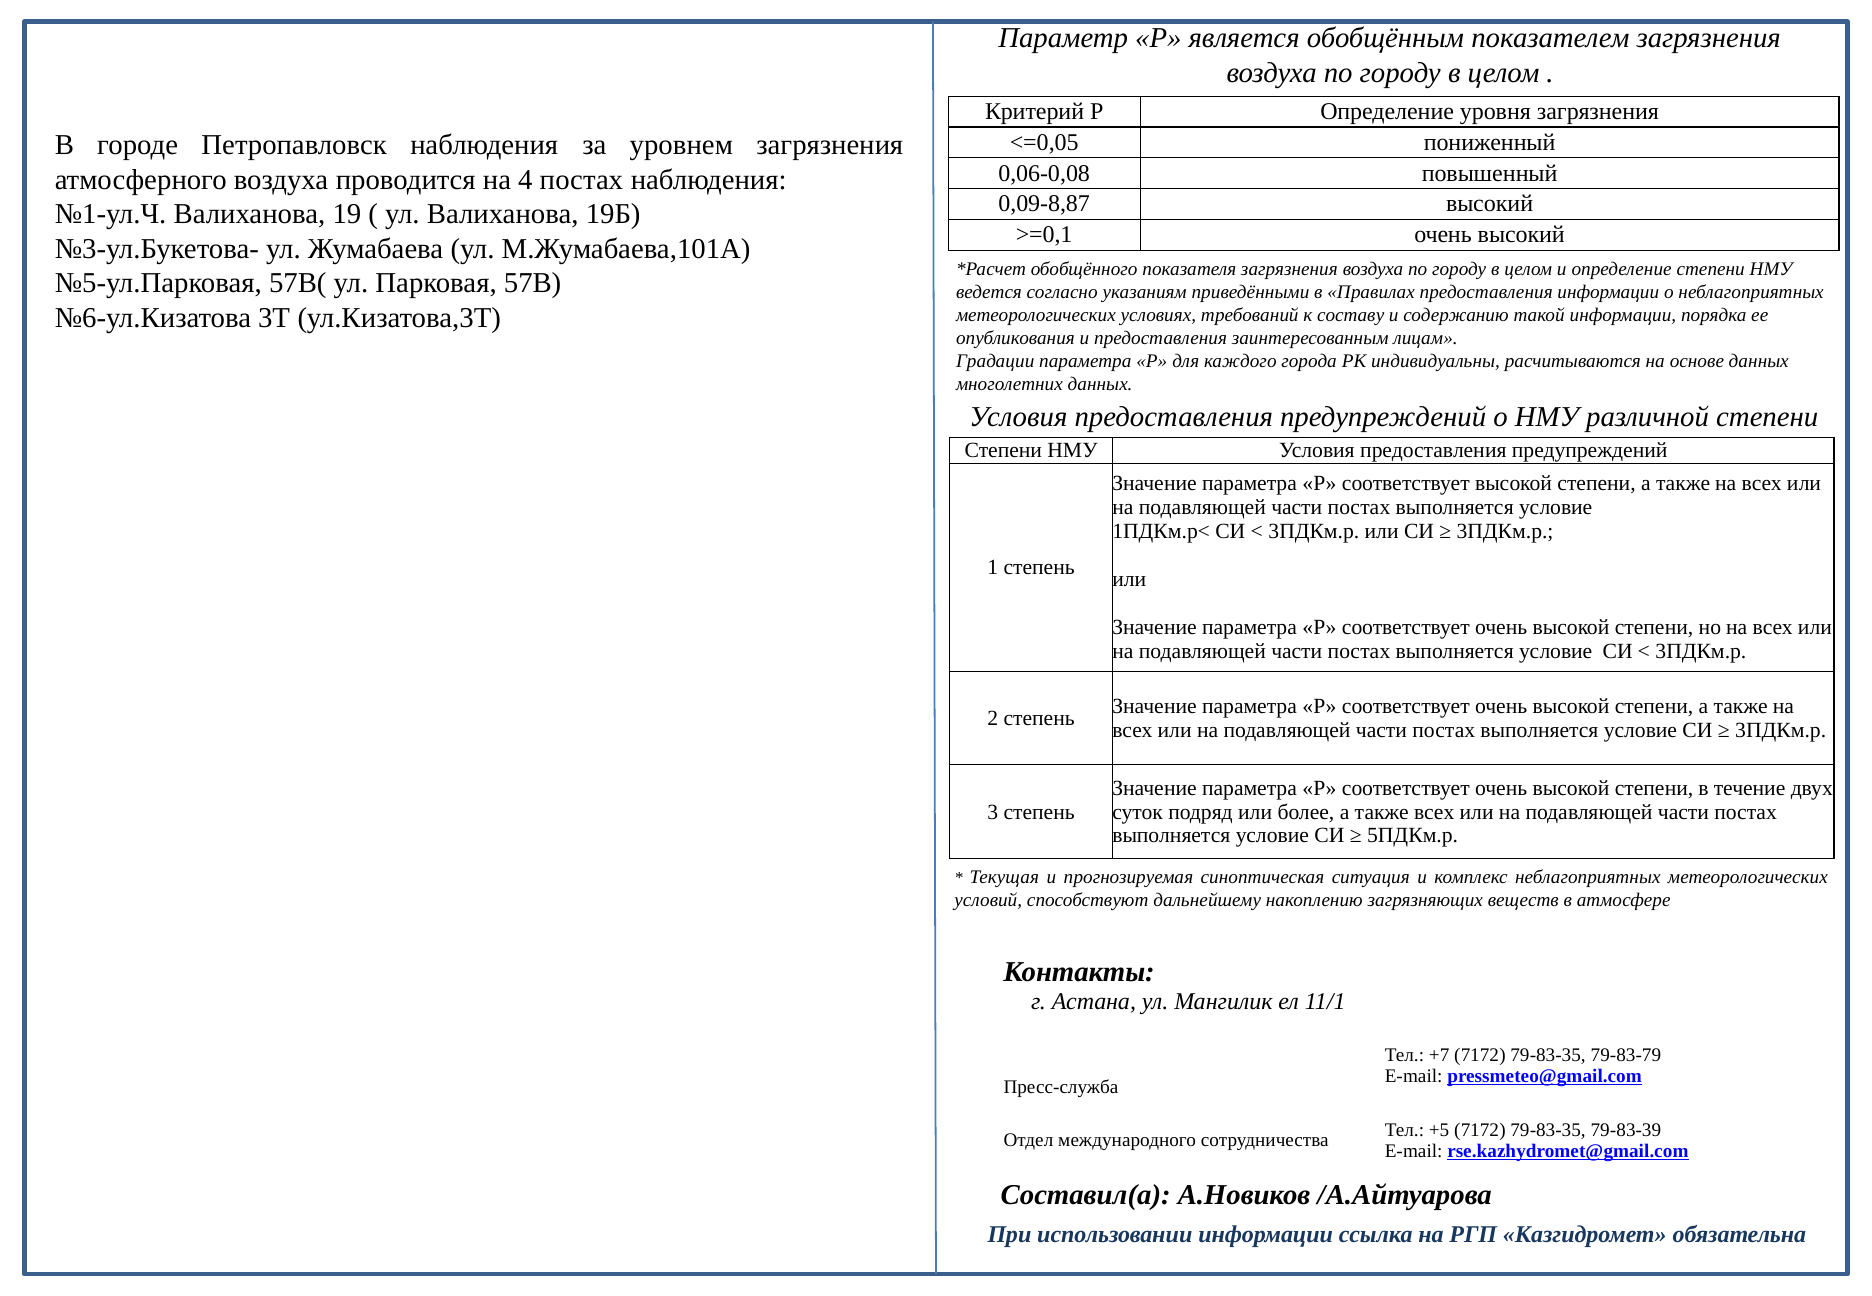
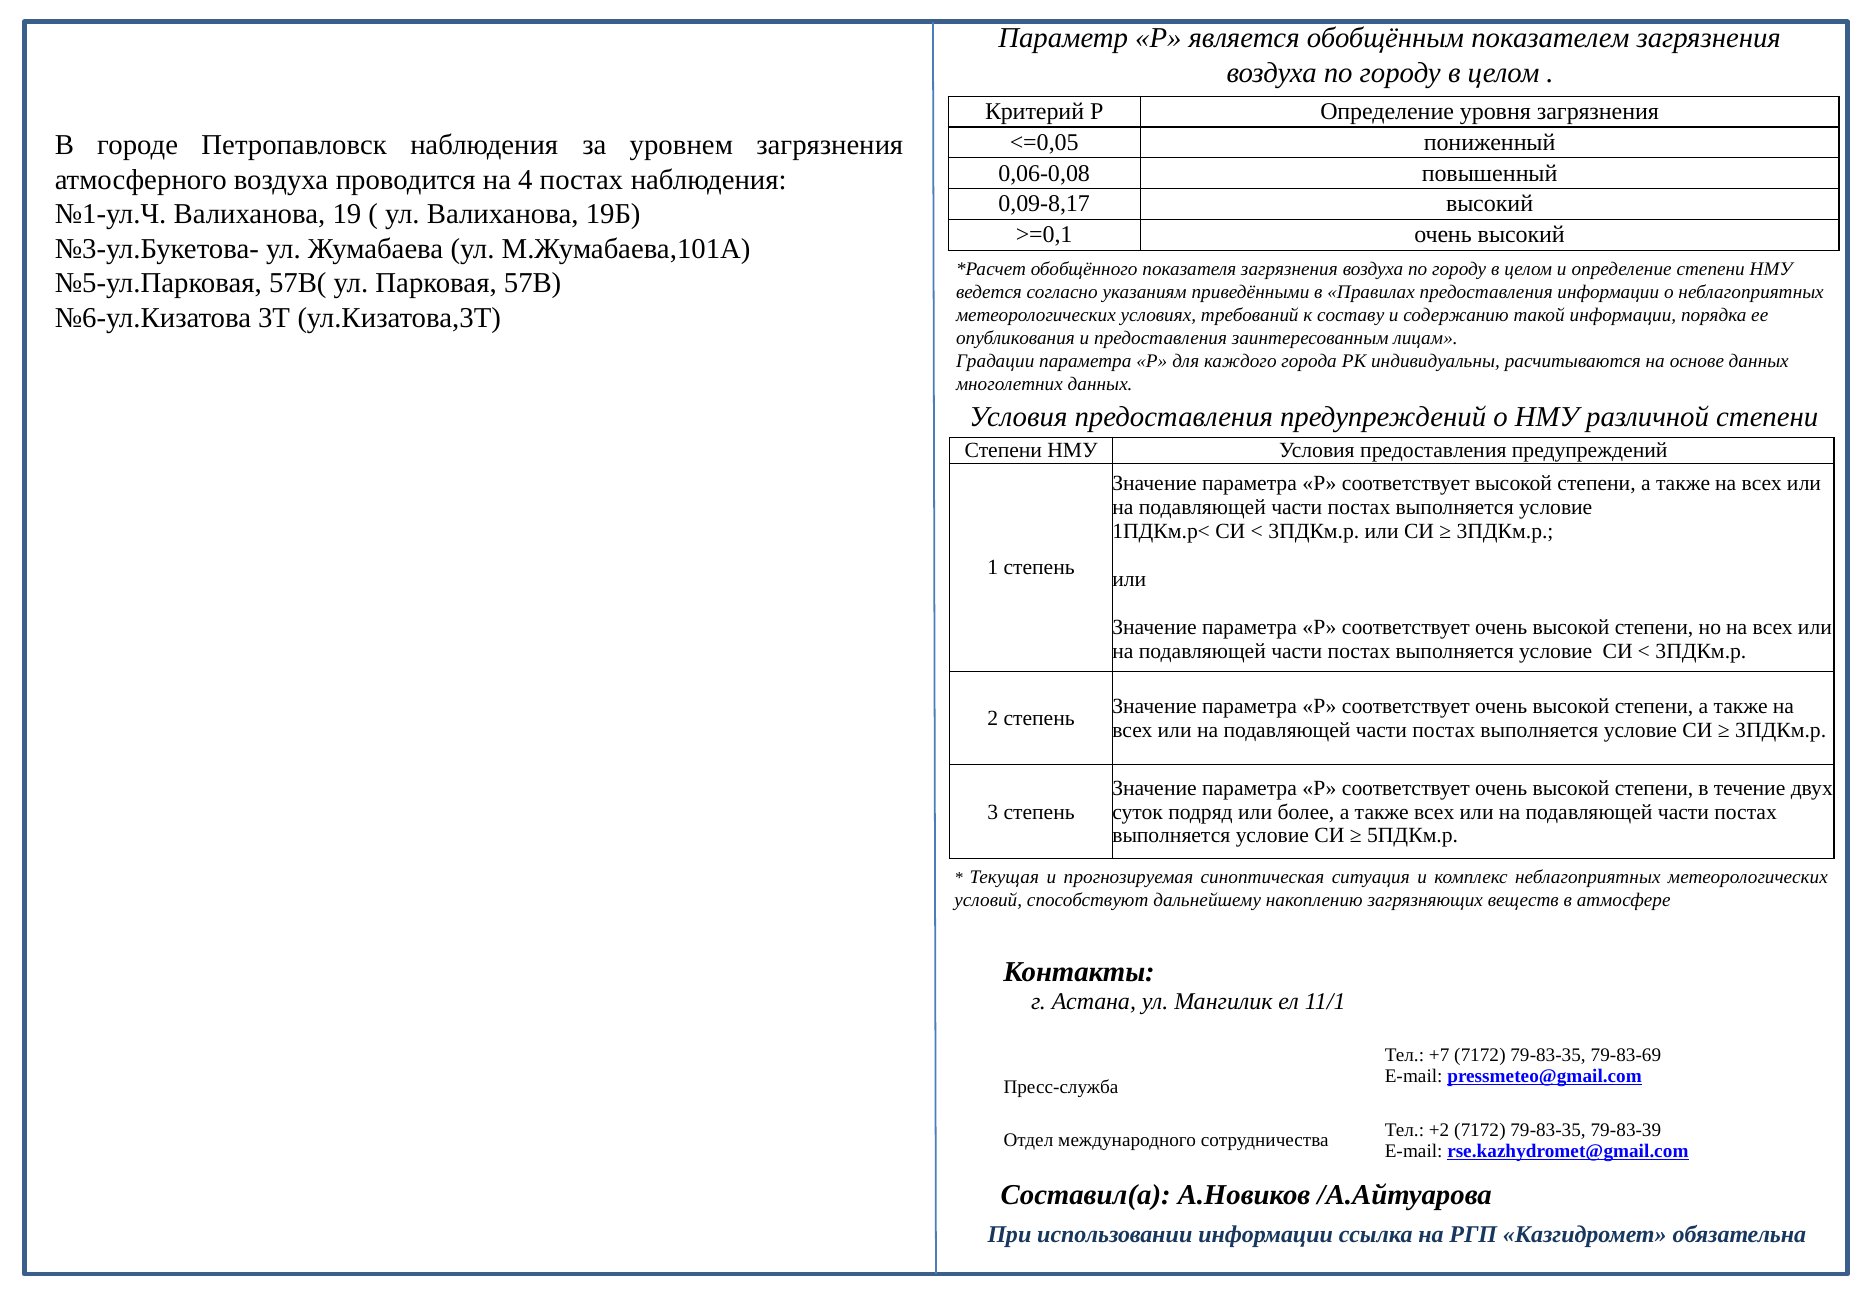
0,09-8,87: 0,09-8,87 -> 0,09-8,17
79-83-79: 79-83-79 -> 79-83-69
+5: +5 -> +2
